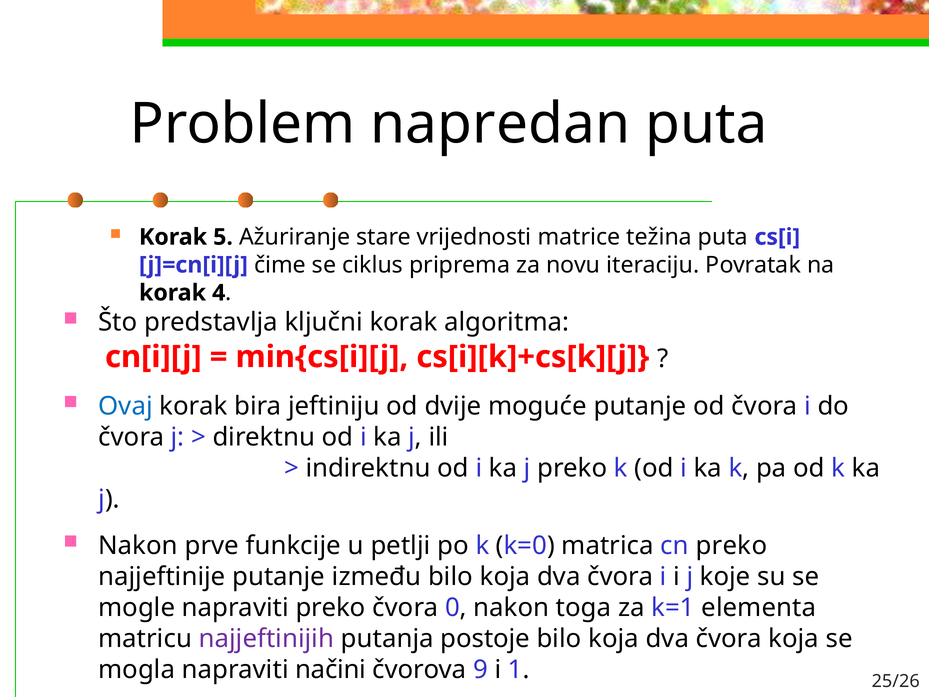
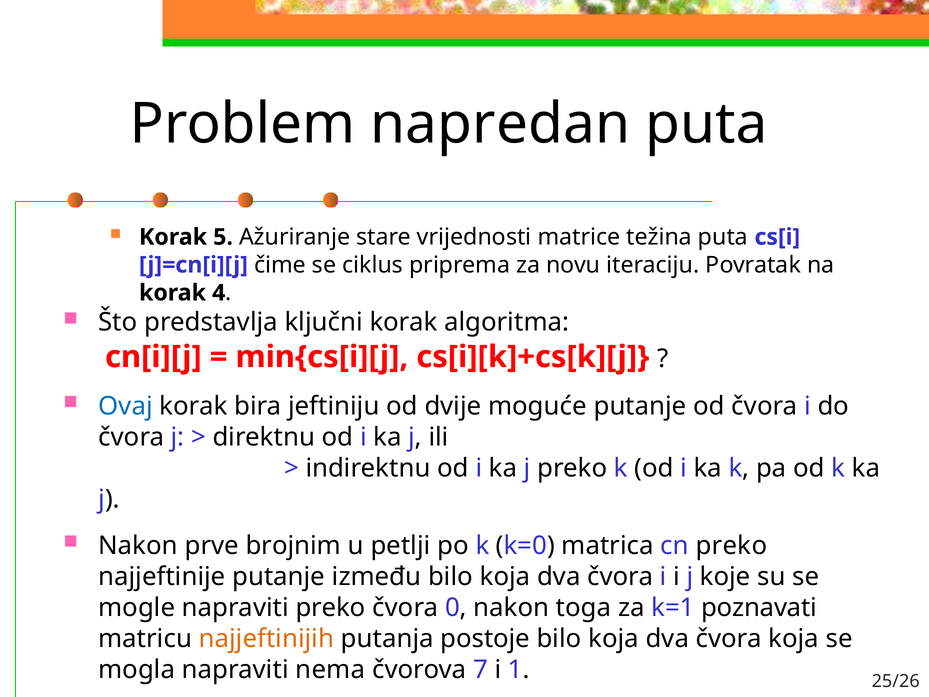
funkcije: funkcije -> brojnim
elementa: elementa -> poznavati
najjeftinijih colour: purple -> orange
načini: načini -> nema
9: 9 -> 7
